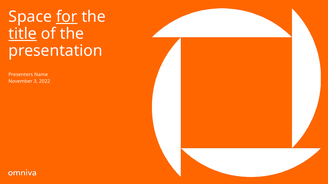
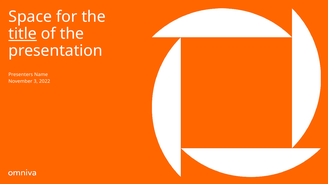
for underline: present -> none
